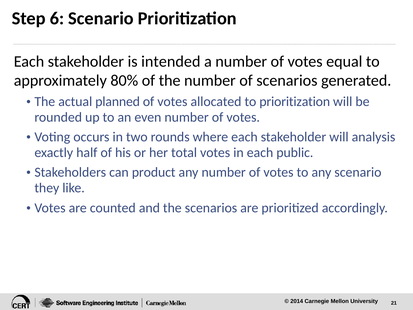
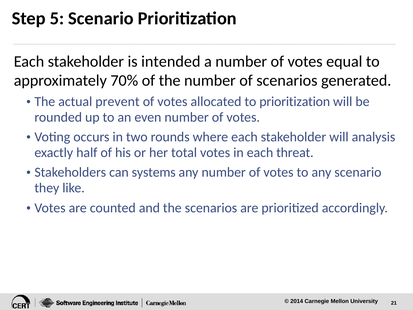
6: 6 -> 5
80%: 80% -> 70%
planned: planned -> prevent
public: public -> threat
product: product -> systems
